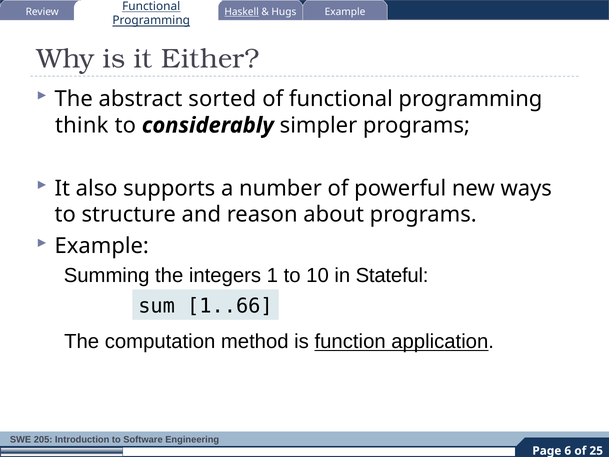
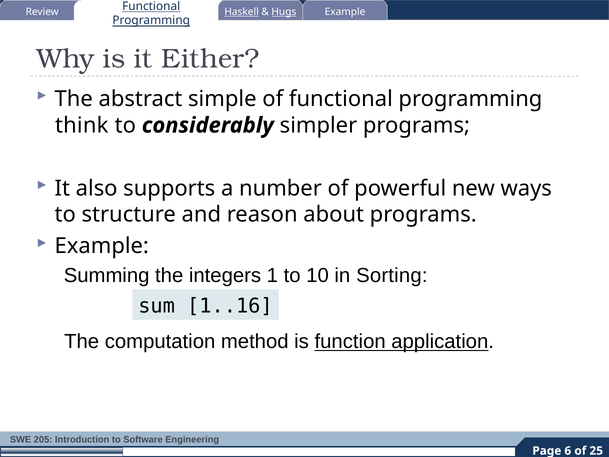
Hugs underline: none -> present
sorted: sorted -> simple
Stateful: Stateful -> Sorting
1..66: 1..66 -> 1..16
